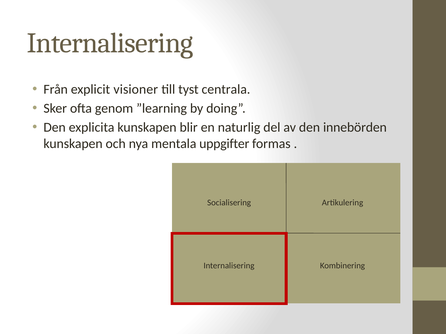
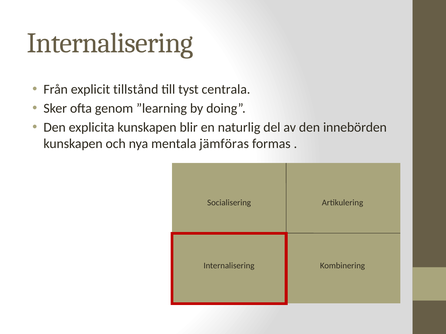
visioner: visioner -> tillstånd
uppgifter: uppgifter -> jämföras
